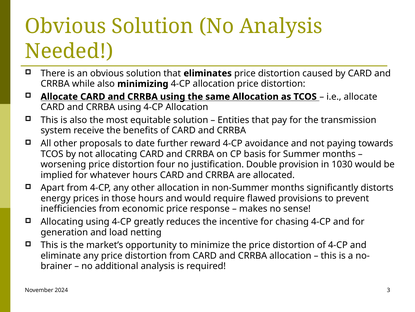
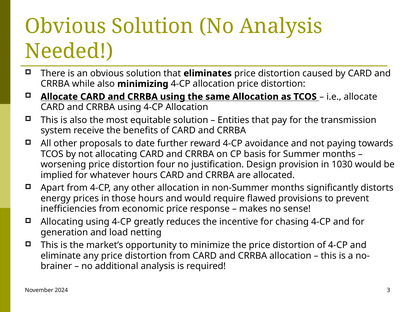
Double: Double -> Design
